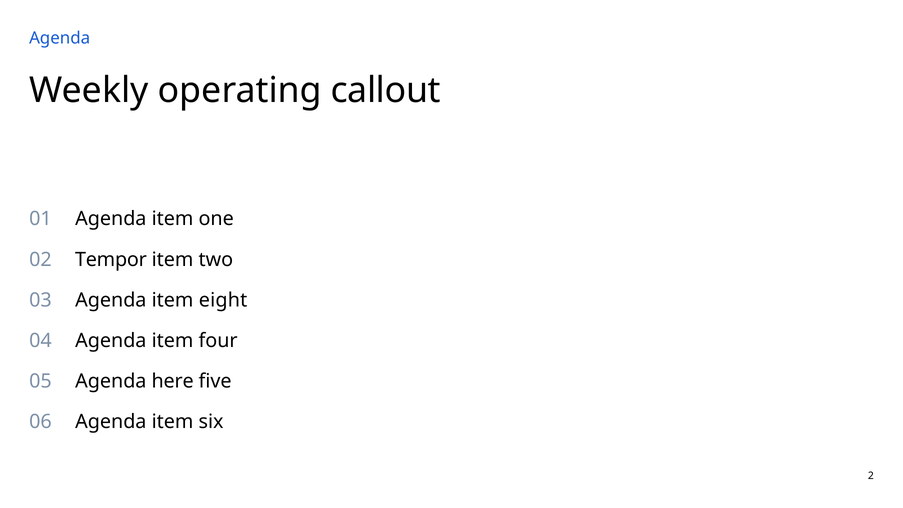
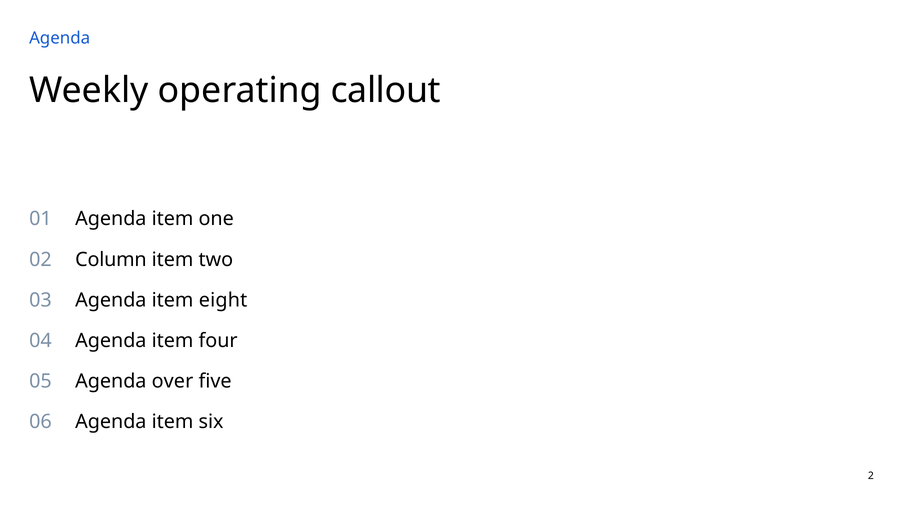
Tempor: Tempor -> Column
here: here -> over
